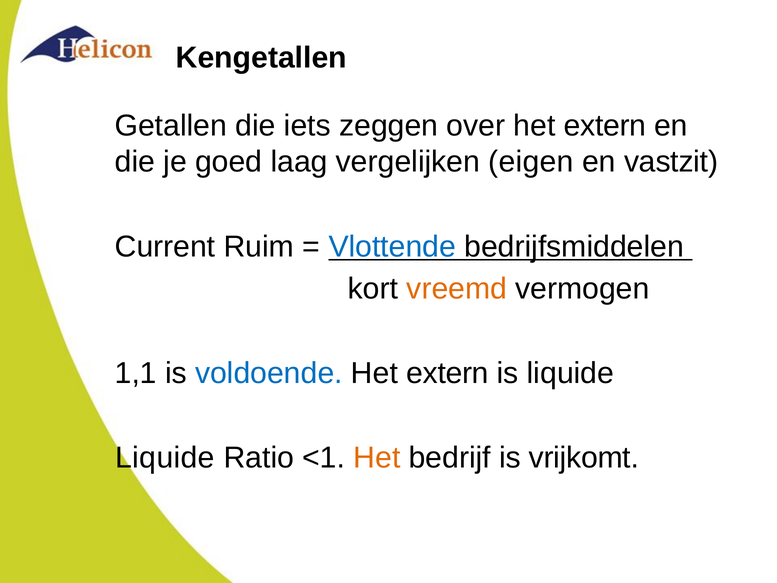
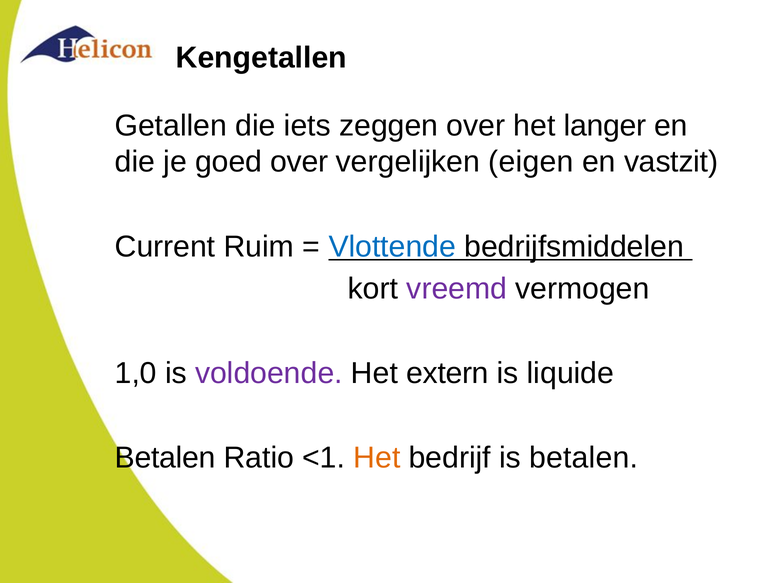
over het extern: extern -> langer
goed laag: laag -> over
vreemd colour: orange -> purple
1,1: 1,1 -> 1,0
voldoende colour: blue -> purple
Liquide at (165, 458): Liquide -> Betalen
is vrijkomt: vrijkomt -> betalen
